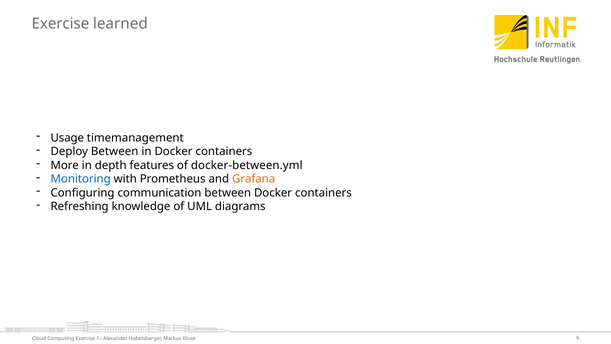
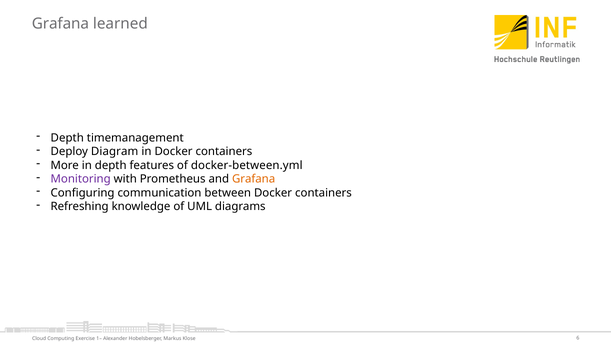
Exercise at (60, 24): Exercise -> Grafana
Usage at (67, 138): Usage -> Depth
Deploy Between: Between -> Diagram
Monitoring colour: blue -> purple
